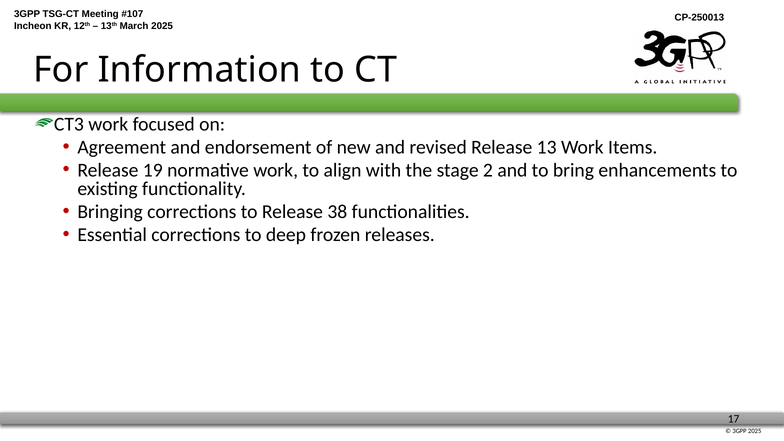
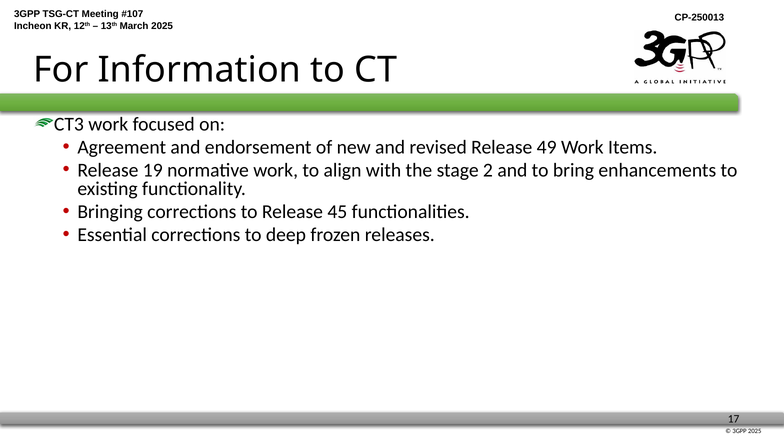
13: 13 -> 49
38: 38 -> 45
